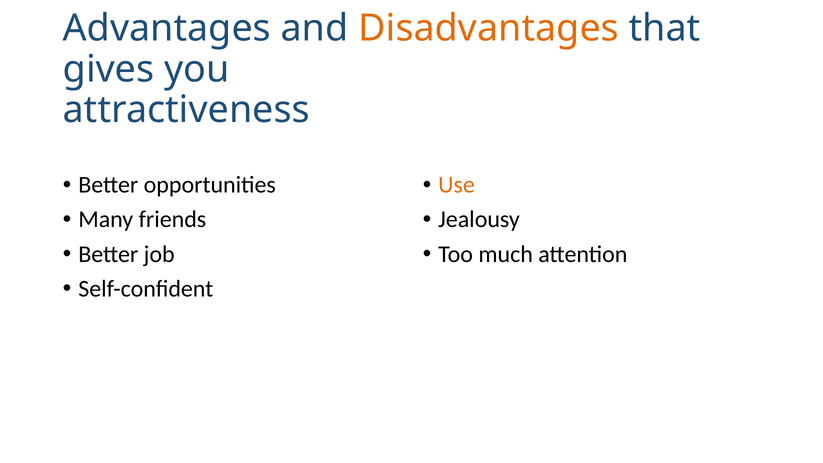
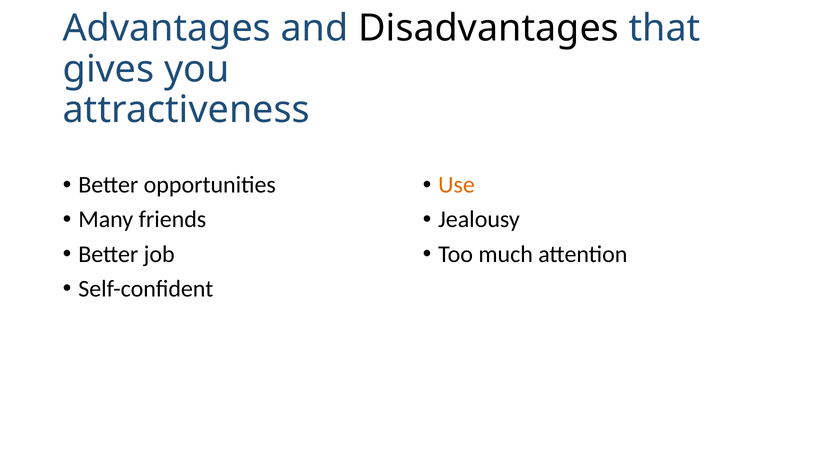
Disadvantages colour: orange -> black
